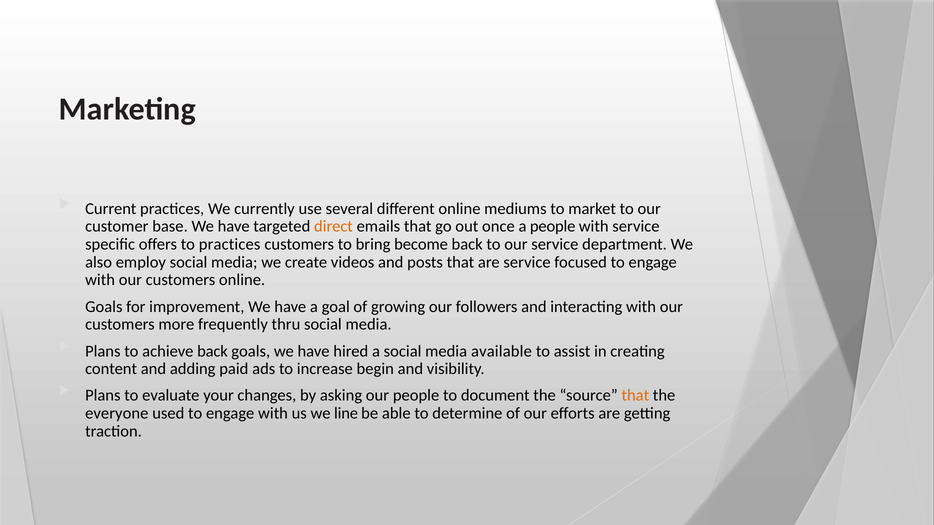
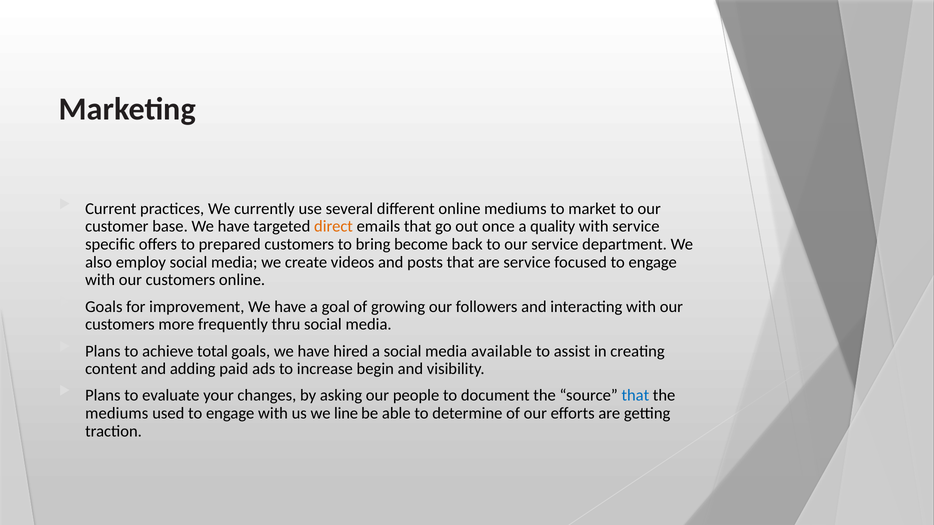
a people: people -> quality
to practices: practices -> prepared
achieve back: back -> total
that at (635, 396) colour: orange -> blue
everyone at (117, 414): everyone -> mediums
